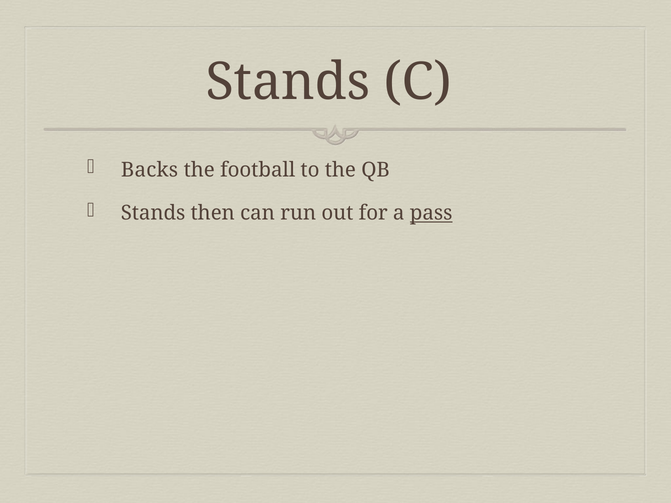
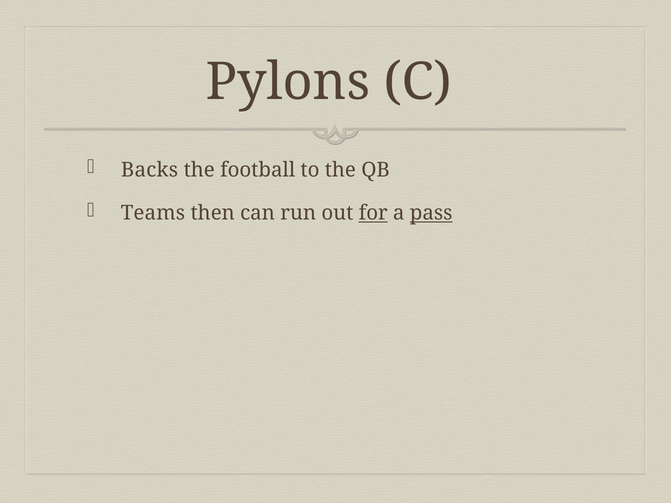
Stands at (288, 82): Stands -> Pylons
Stands at (153, 213): Stands -> Teams
for underline: none -> present
